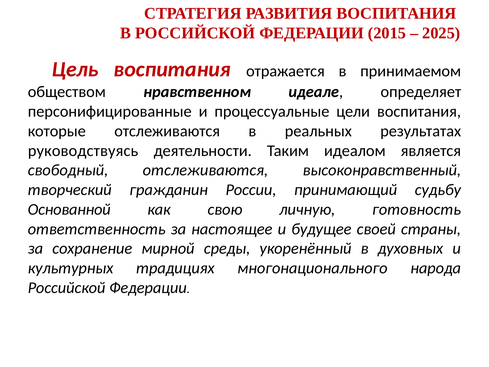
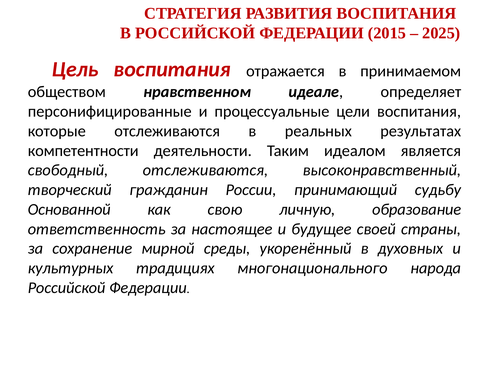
руководствуясь: руководствуясь -> компетентности
готовность: готовность -> образование
